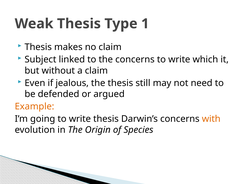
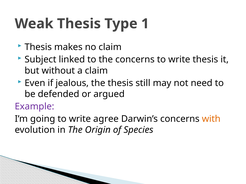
write which: which -> thesis
Example colour: orange -> purple
write thesis: thesis -> agree
